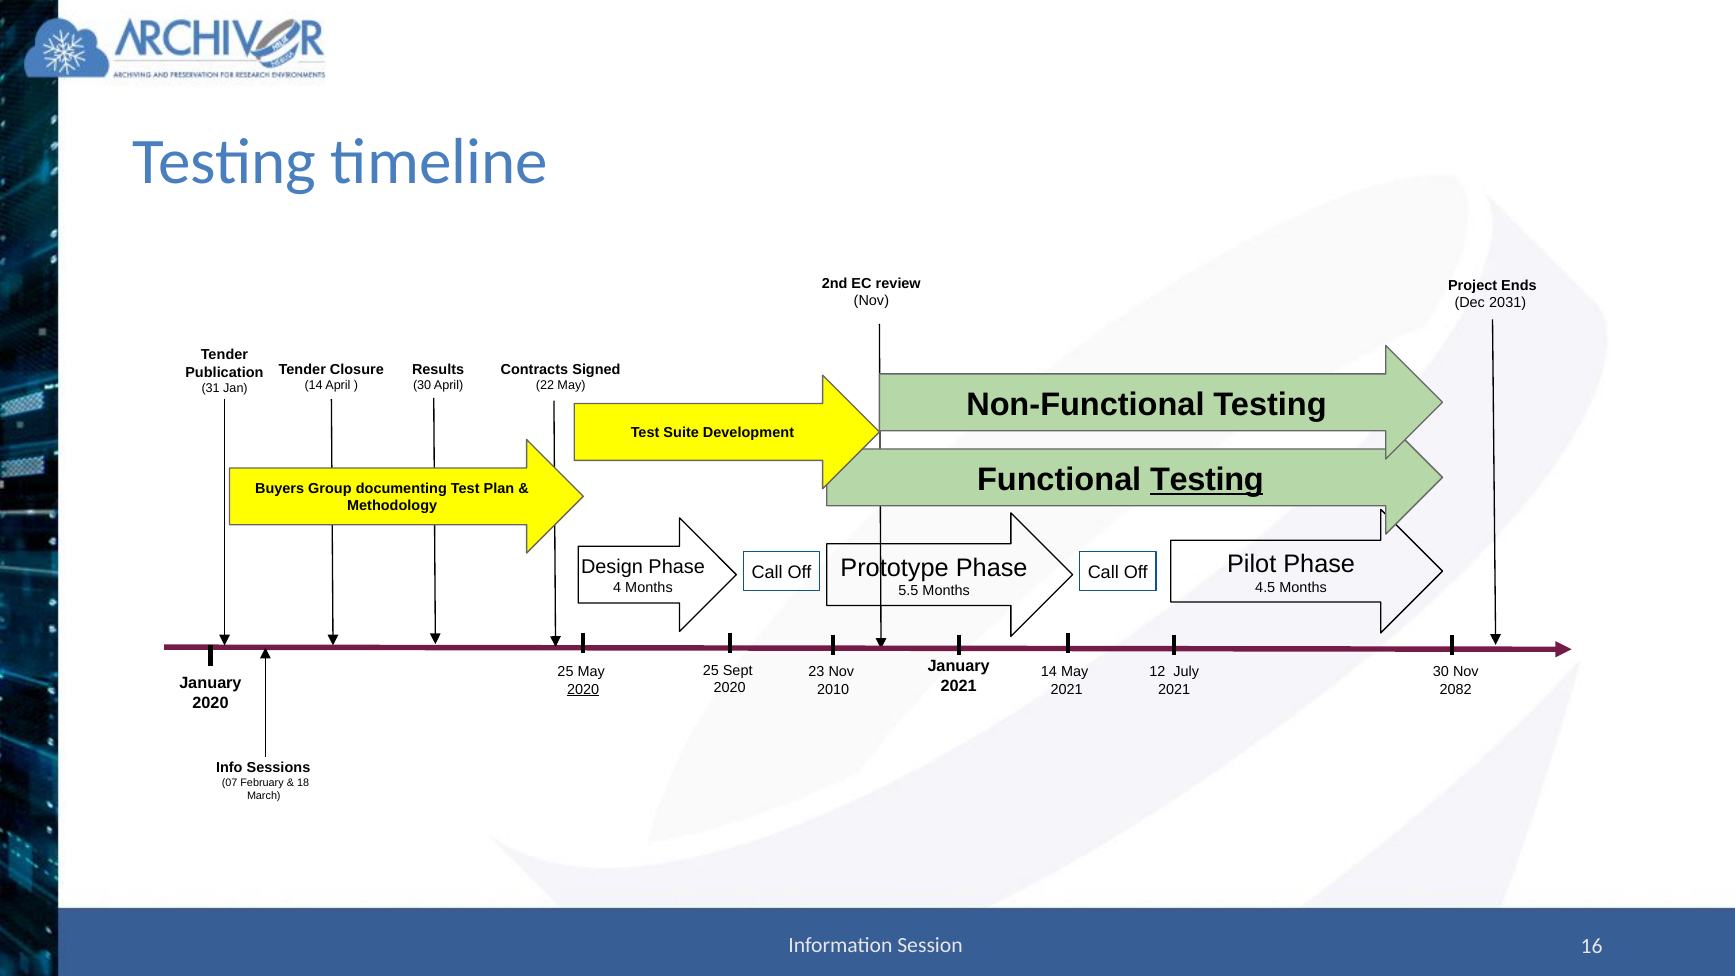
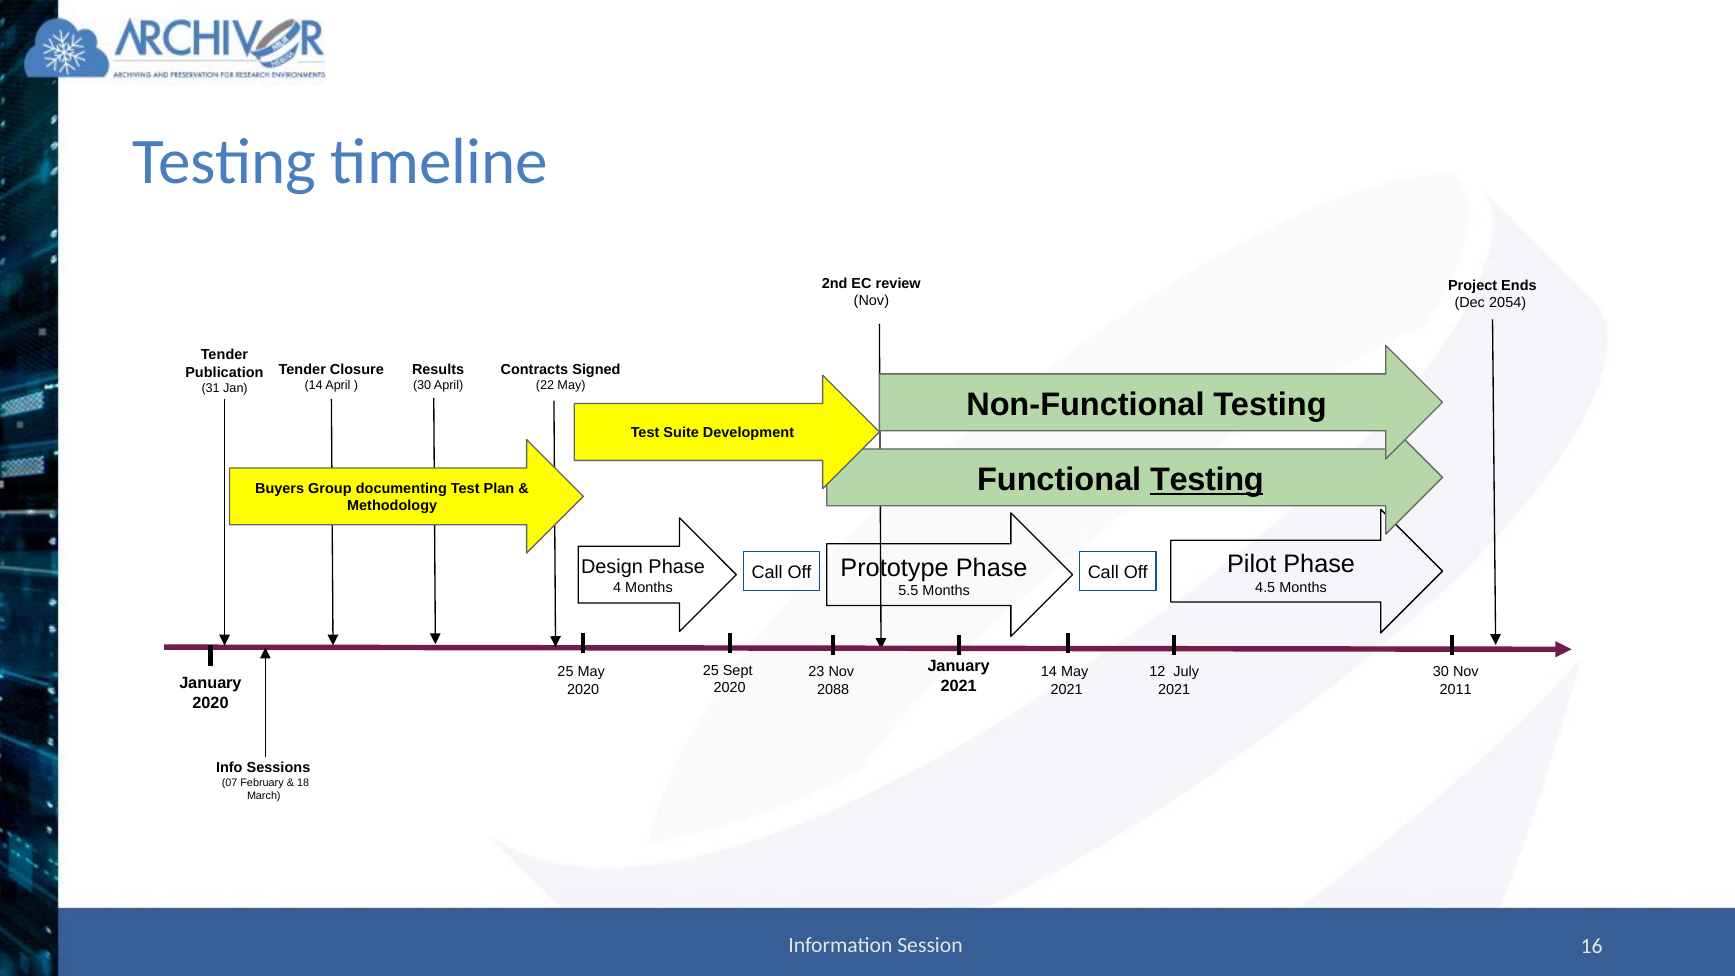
2031: 2031 -> 2054
2020 at (583, 689) underline: present -> none
2010: 2010 -> 2088
2082: 2082 -> 2011
